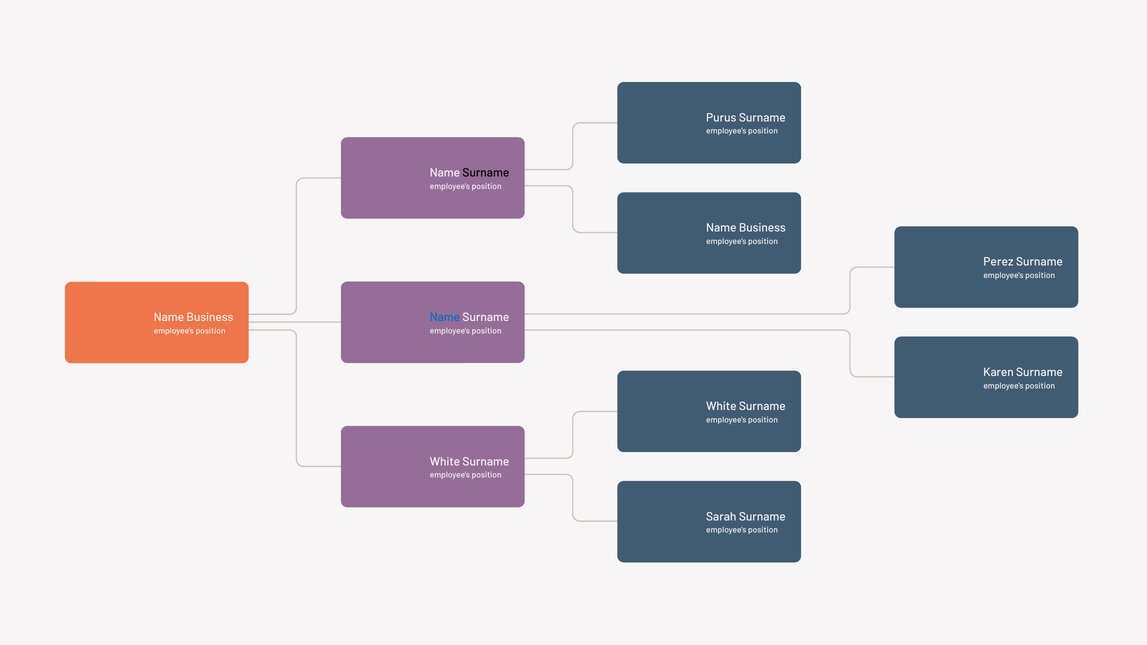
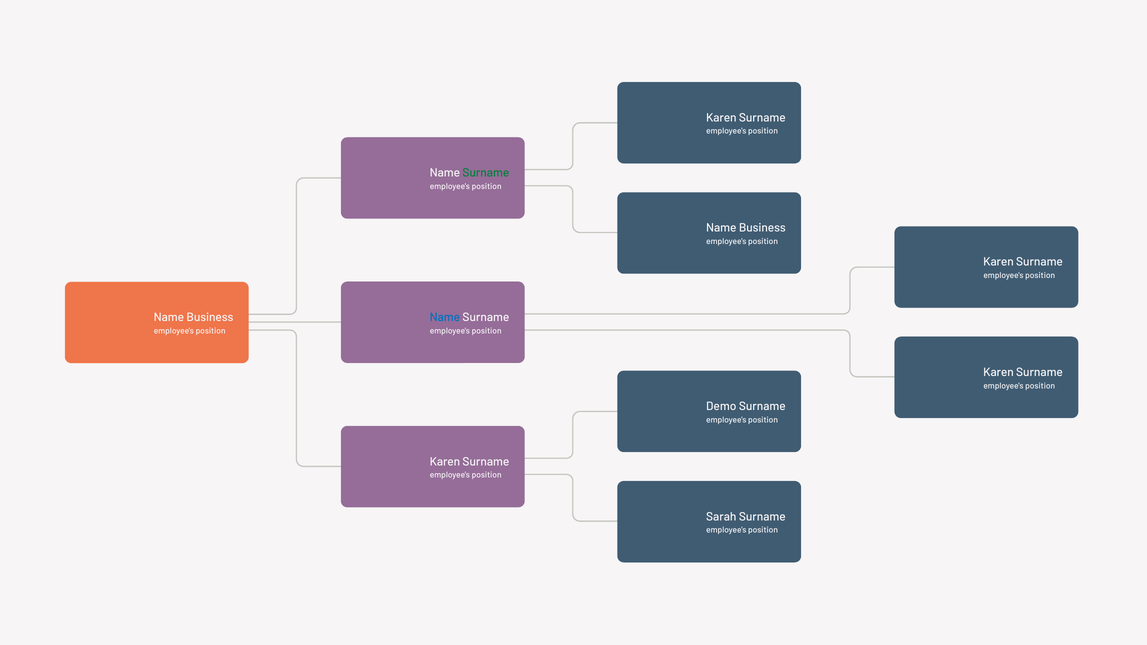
Purus at (721, 118): Purus -> Karen
Surname at (486, 173) colour: black -> green
Perez at (998, 262): Perez -> Karen
White at (721, 406): White -> Demo
White at (445, 462): White -> Karen
